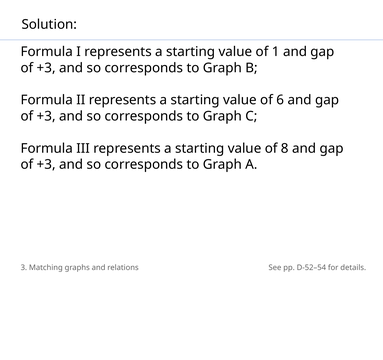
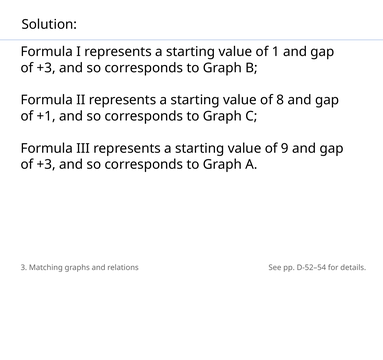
6: 6 -> 8
+3 at (46, 116): +3 -> +1
8: 8 -> 9
